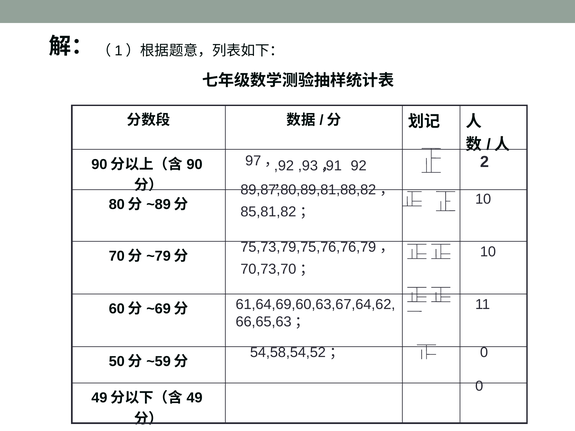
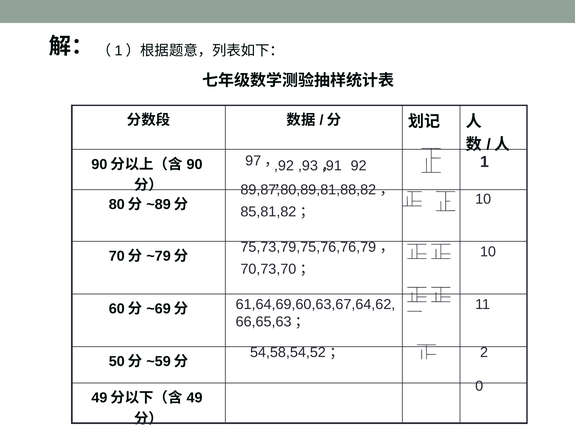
2: 2 -> 1
54,58,54,52； 0: 0 -> 2
